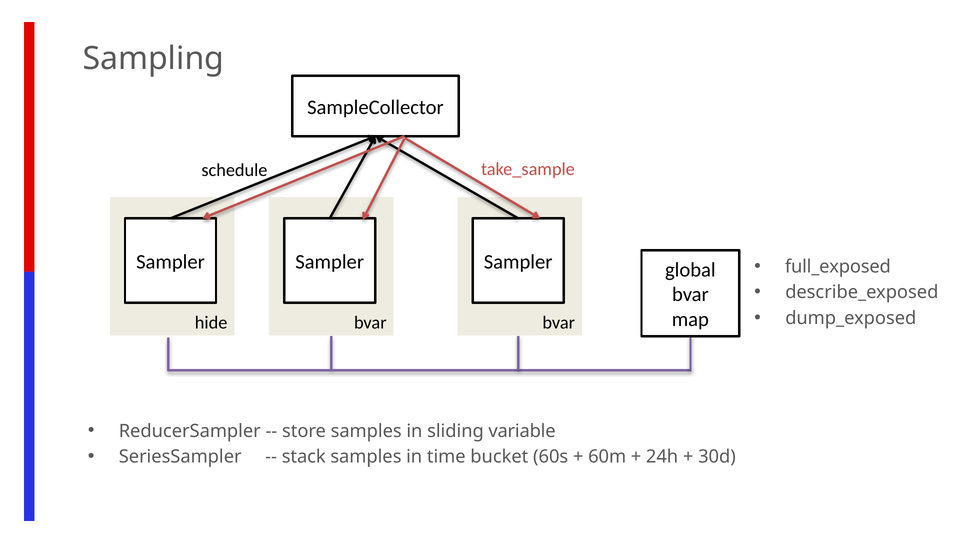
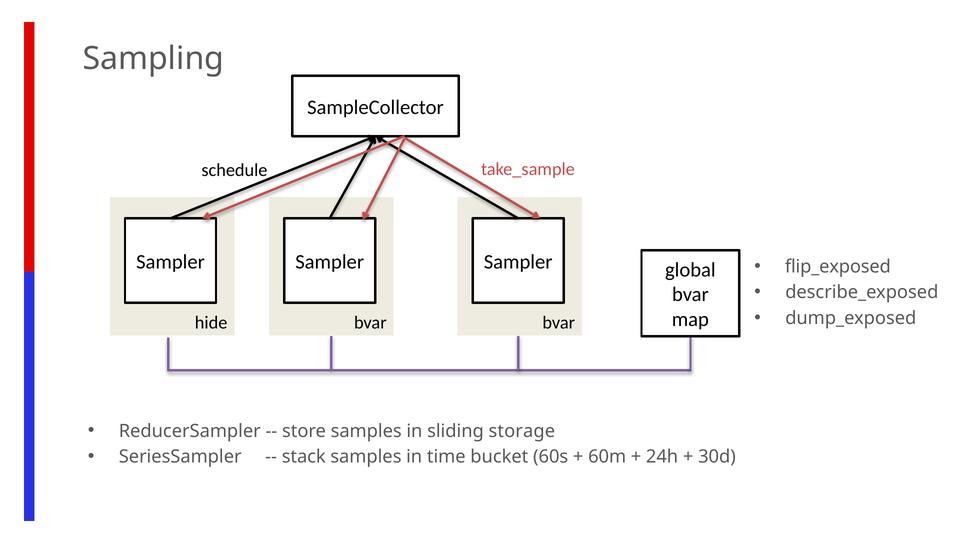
full_exposed: full_exposed -> flip_exposed
variable: variable -> storage
